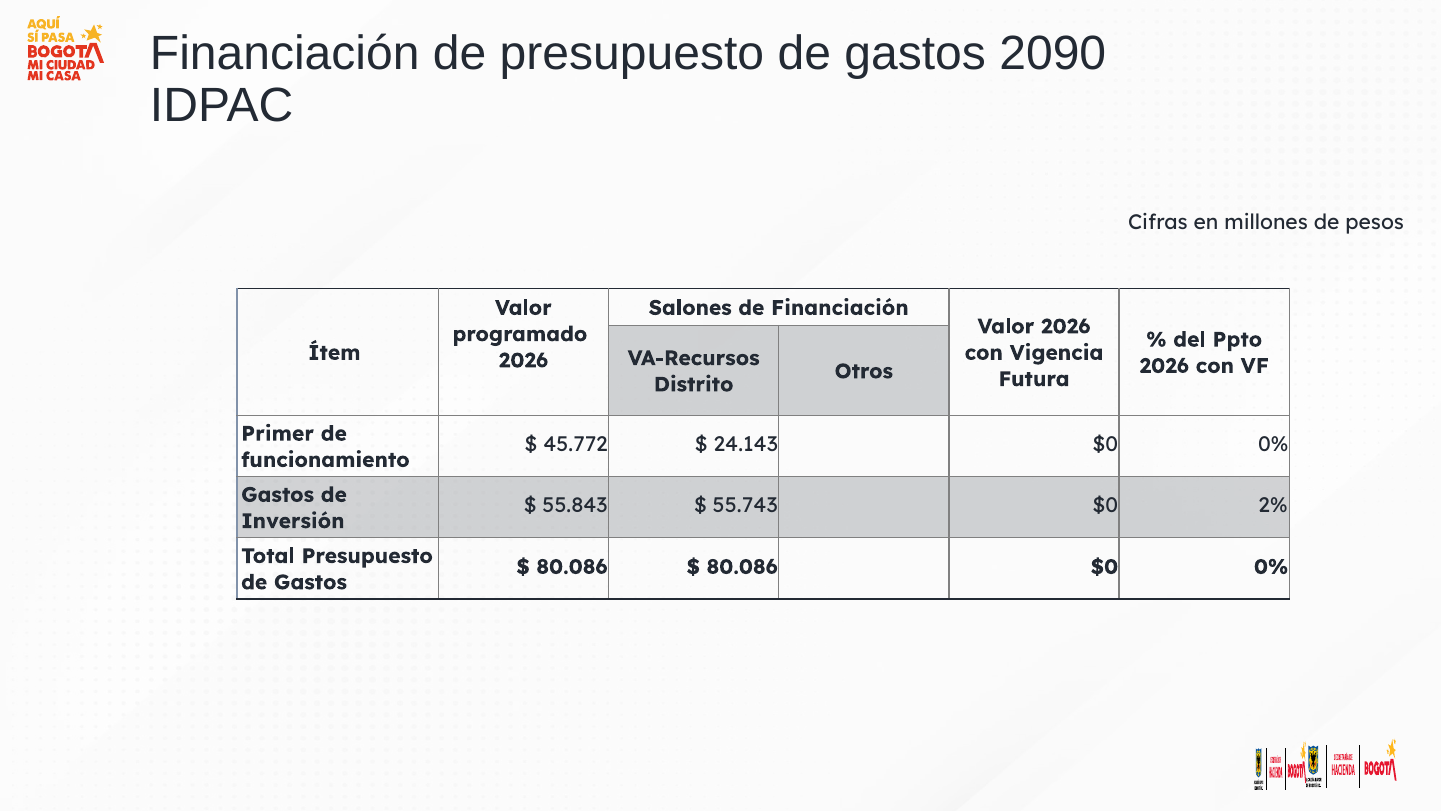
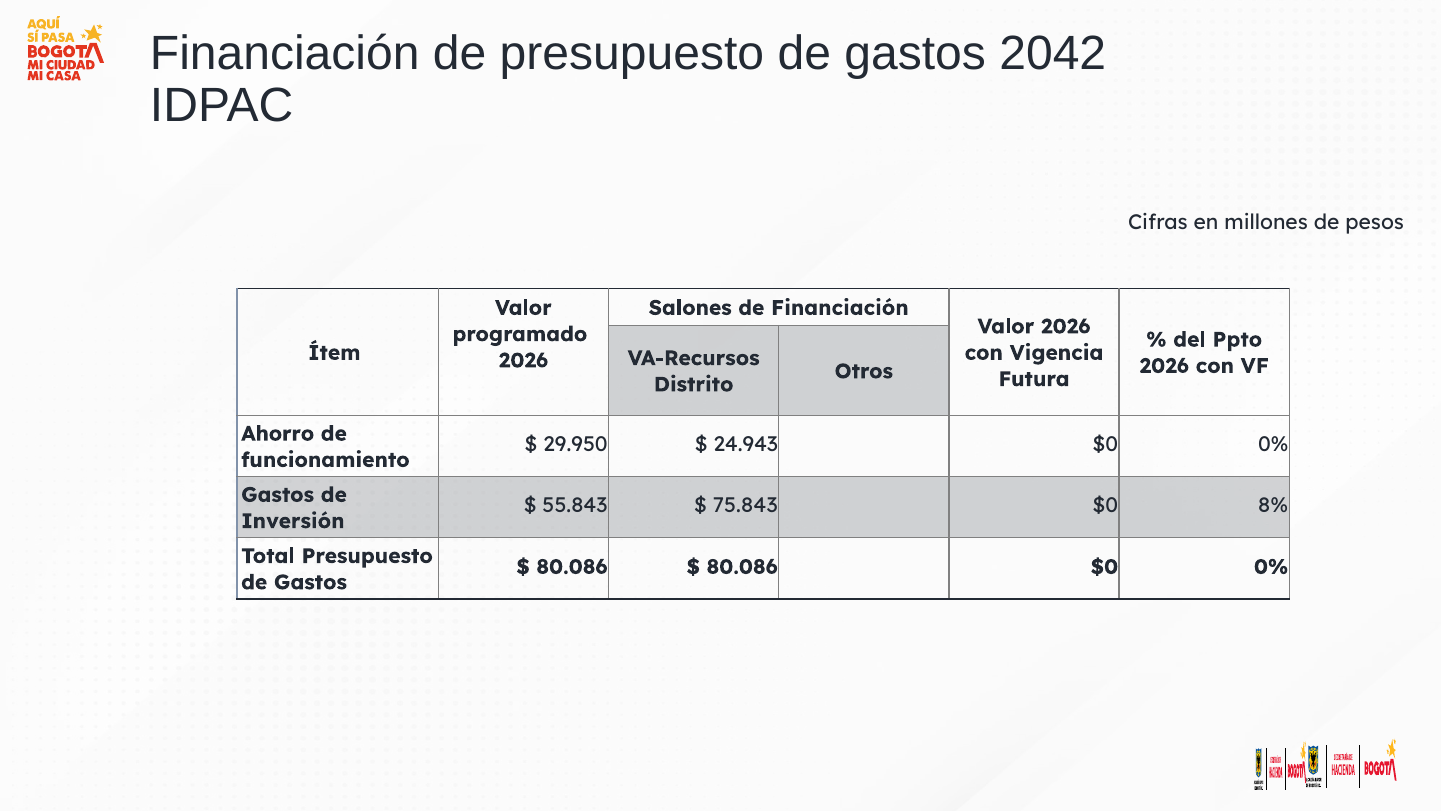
2090: 2090 -> 2042
Primer: Primer -> Ahorro
45.772: 45.772 -> 29.950
24.143: 24.143 -> 24.943
55.743: 55.743 -> 75.843
2%: 2% -> 8%
